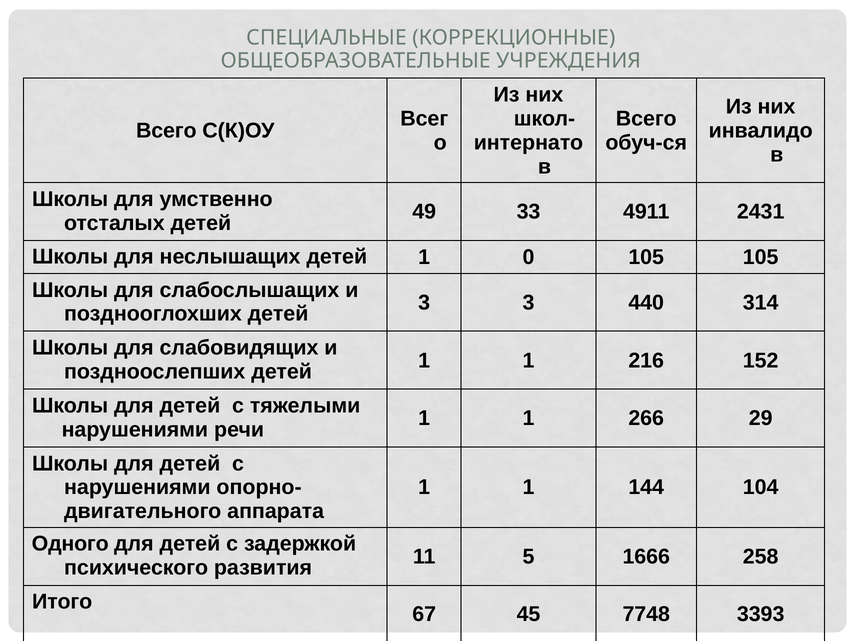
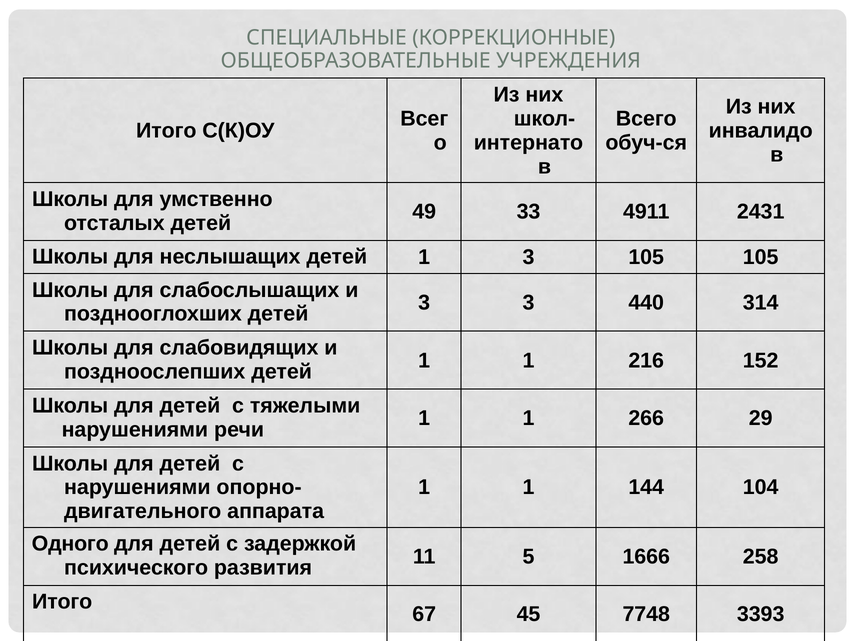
Всего at (166, 131): Всего -> Итого
1 0: 0 -> 3
